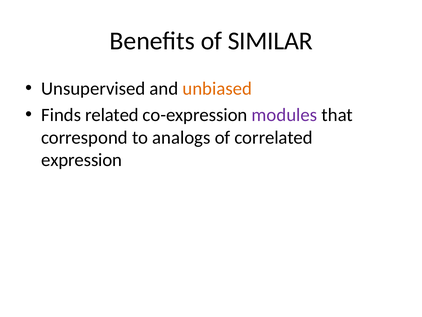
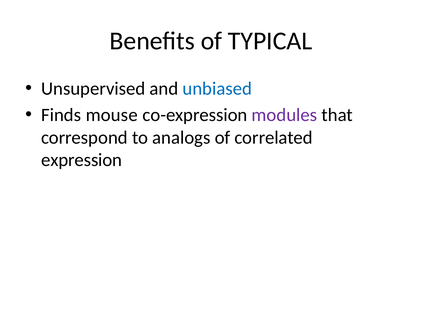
SIMILAR: SIMILAR -> TYPICAL
unbiased colour: orange -> blue
related: related -> mouse
